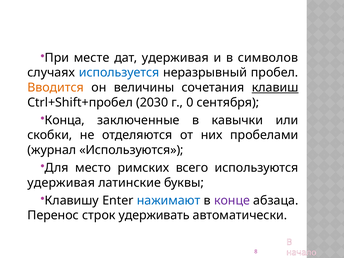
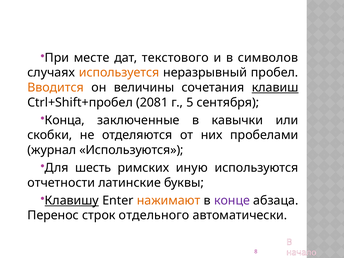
дат удерживая: удерживая -> текстового
используется colour: blue -> orange
2030: 2030 -> 2081
0: 0 -> 5
место: место -> шесть
всего: всего -> иную
удерживая at (61, 183): удерживая -> отчетности
Клавишу underline: none -> present
нажимают colour: blue -> orange
удерживать: удерживать -> отдельного
